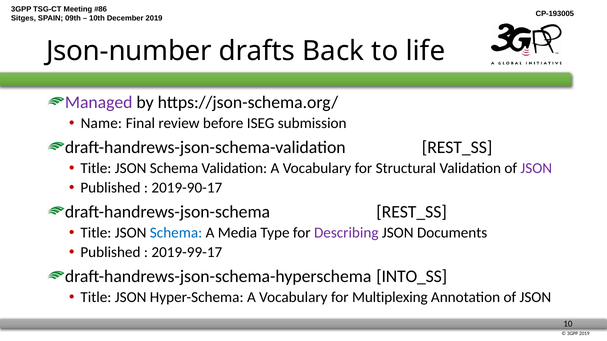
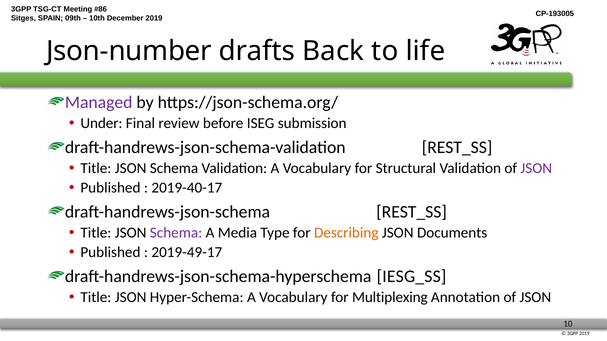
Name: Name -> Under
2019-90-17: 2019-90-17 -> 2019-40-17
Schema at (176, 233) colour: blue -> purple
Describing colour: purple -> orange
2019-99-17: 2019-99-17 -> 2019-49-17
INTO_SS: INTO_SS -> IESG_SS
